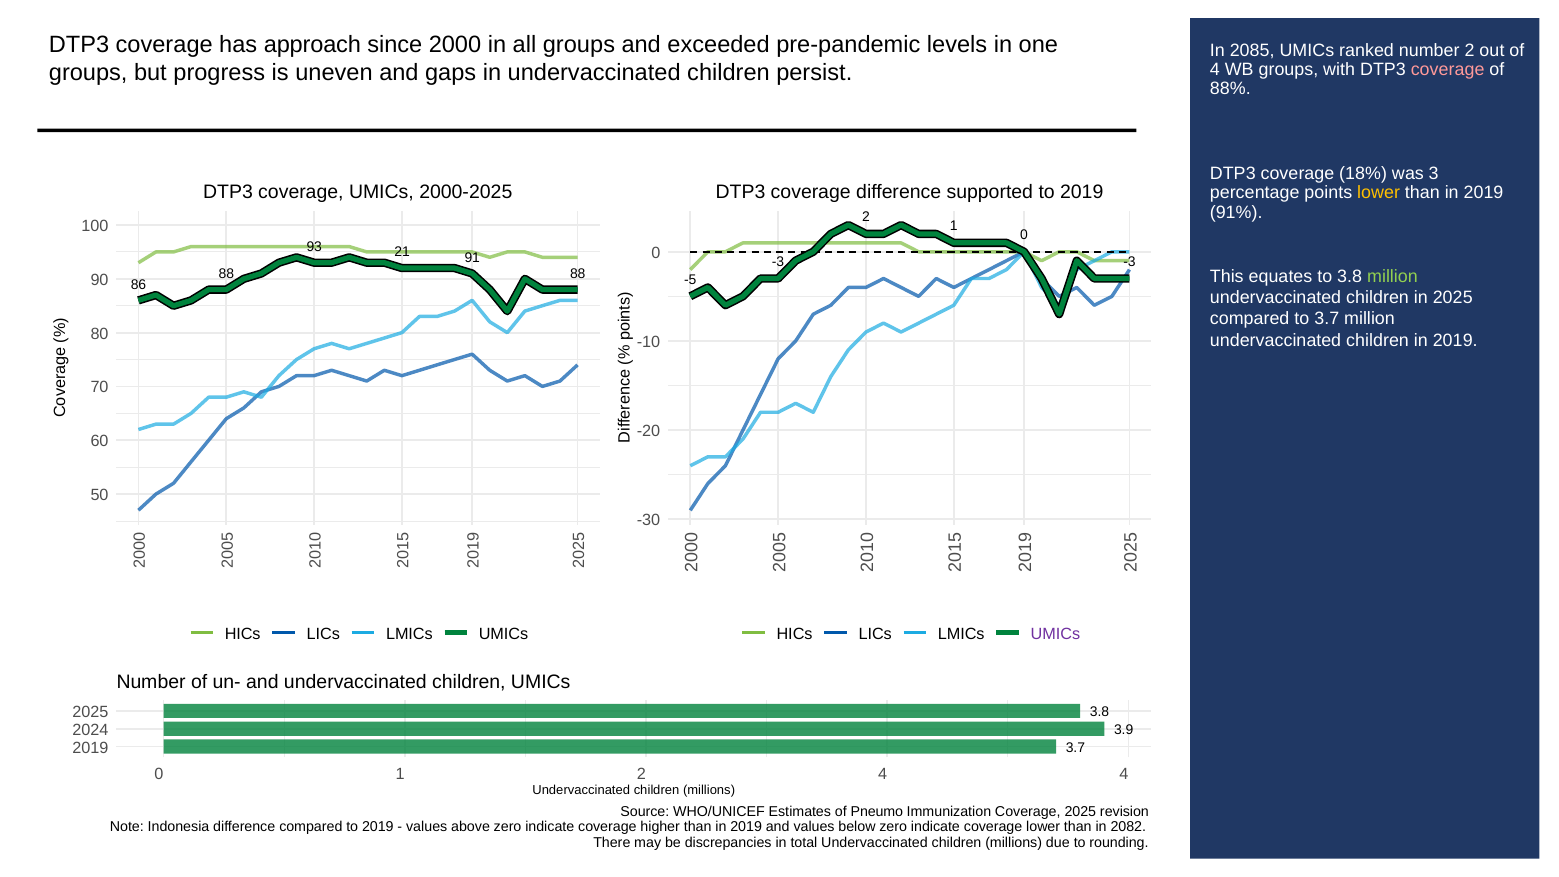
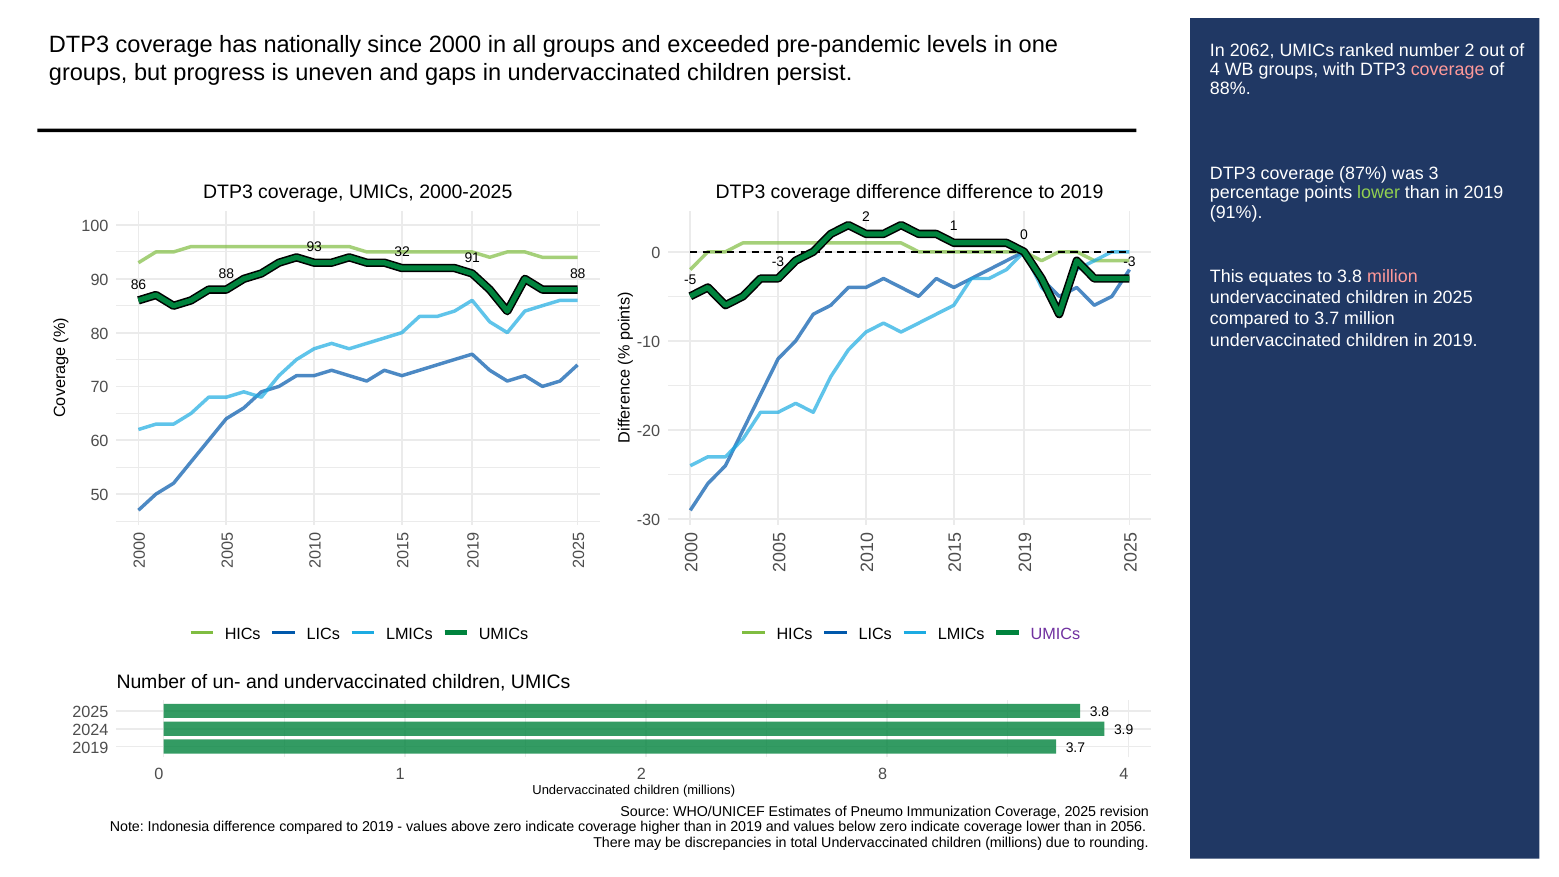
approach: approach -> nationally
2085: 2085 -> 2062
18%: 18% -> 87%
difference supported: supported -> difference
lower at (1379, 193) colour: yellow -> light green
21: 21 -> 32
million at (1392, 276) colour: light green -> pink
2 4: 4 -> 8
2082: 2082 -> 2056
